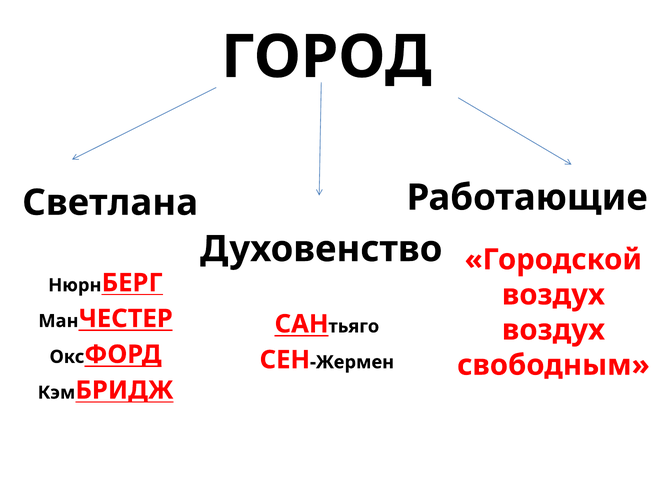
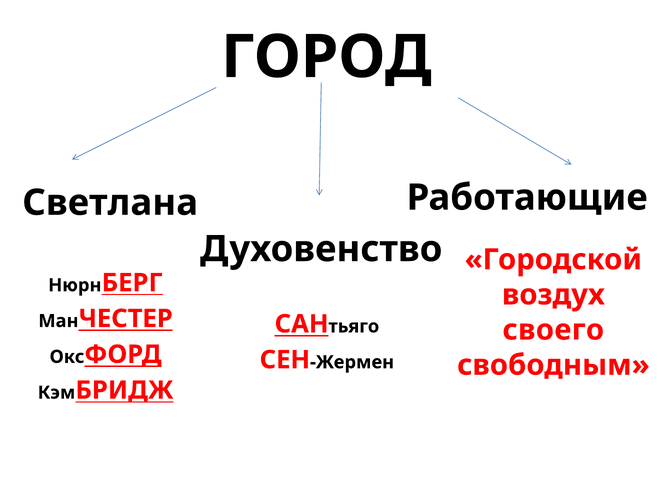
воздух at (553, 330): воздух -> своего
